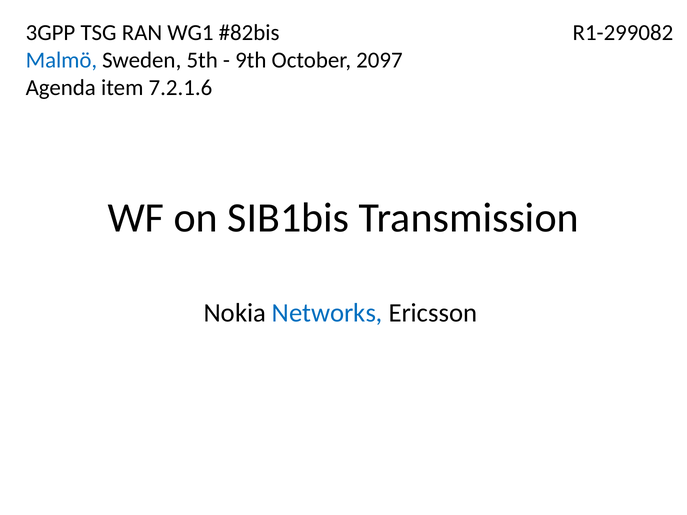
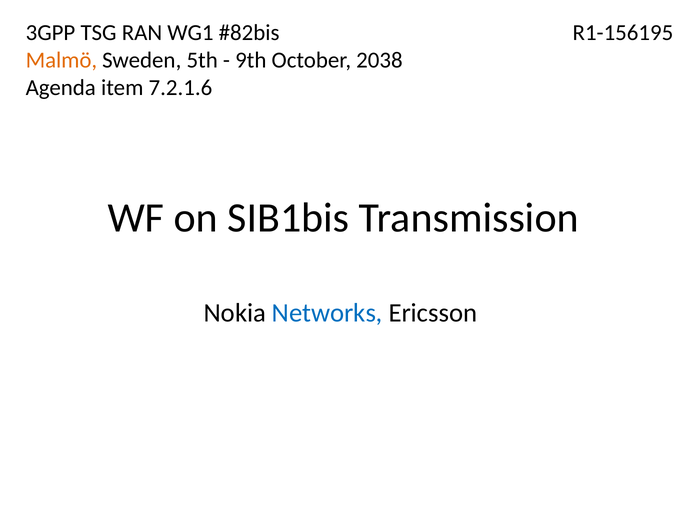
R1-299082: R1-299082 -> R1-156195
Malmö colour: blue -> orange
2097: 2097 -> 2038
